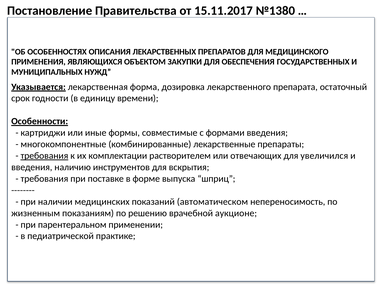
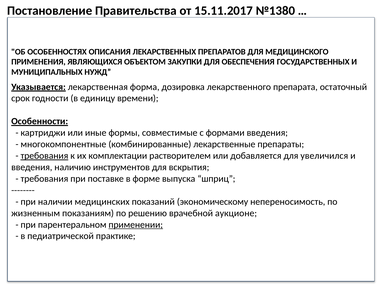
отвечающих: отвечающих -> добавляется
автоматическом: автоматическом -> экономическому
применении underline: none -> present
